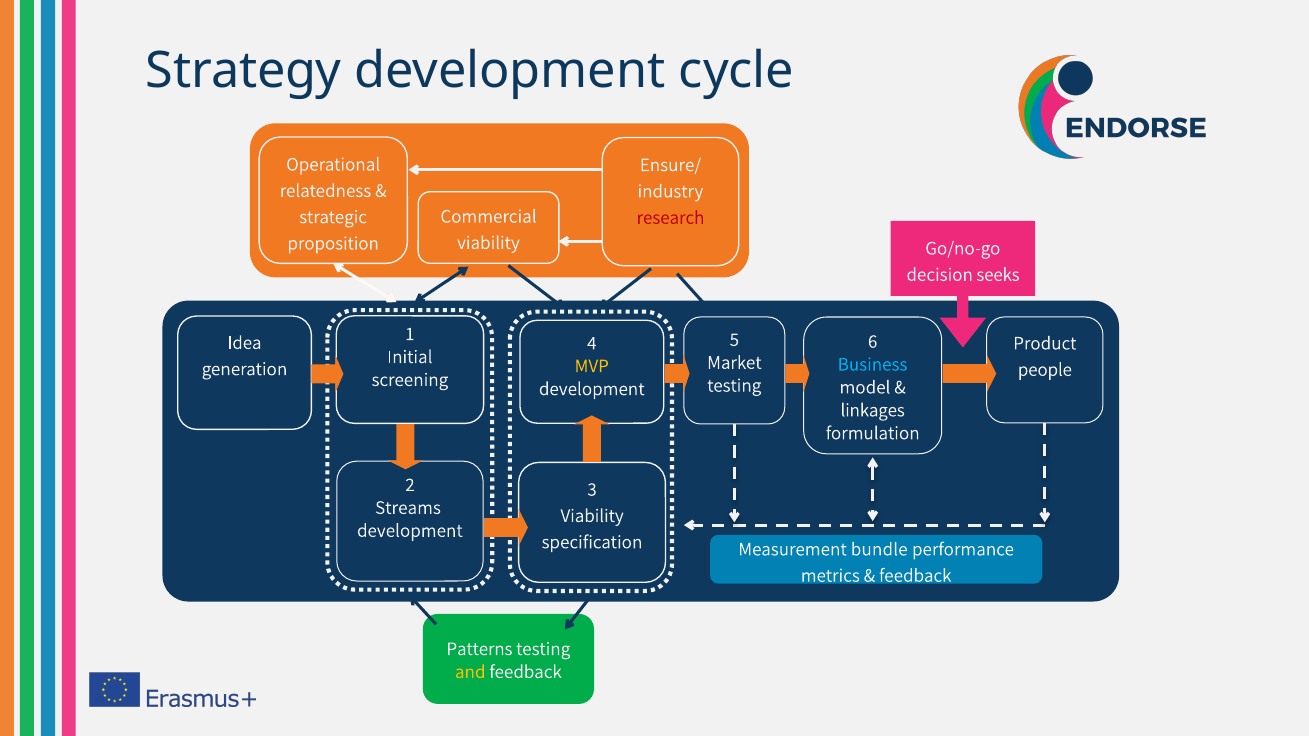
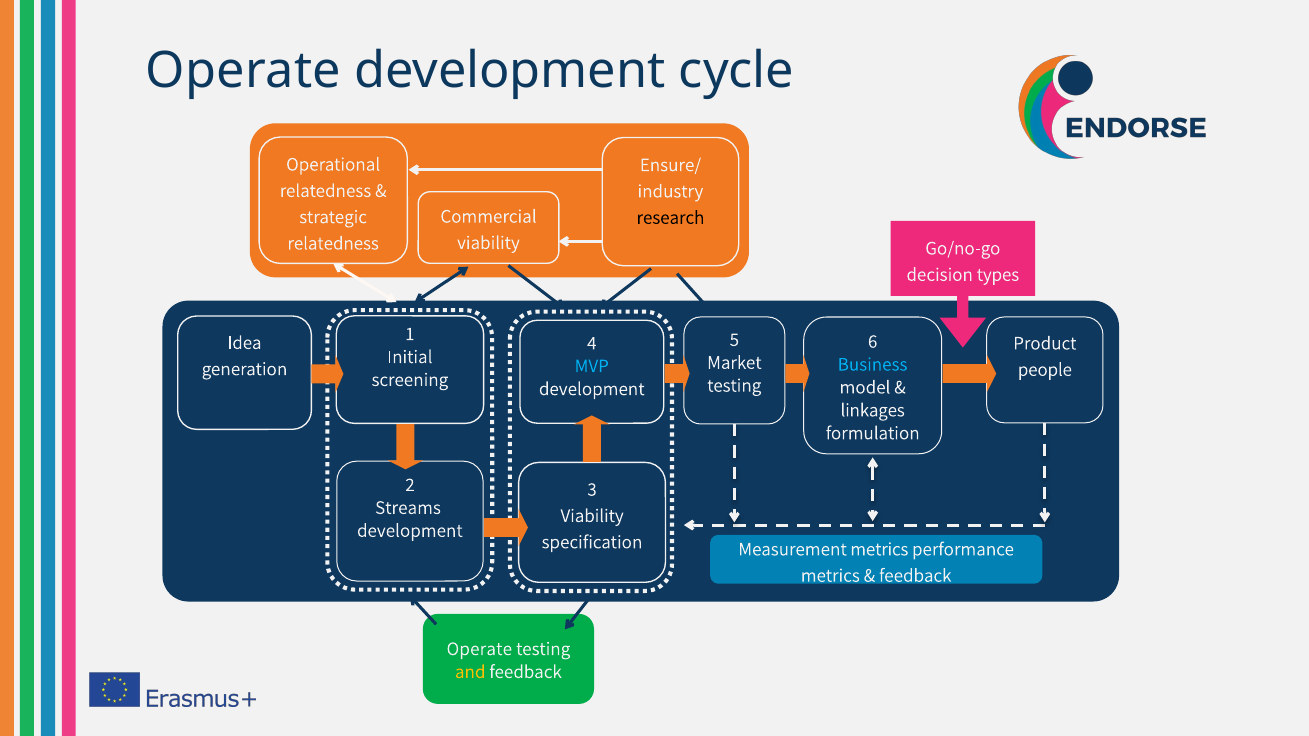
Strategy at (244, 71): Strategy -> Operate
research colour: red -> black
proposition at (333, 243): proposition -> relatedness
seeks: seeks -> types
MVP colour: yellow -> light blue
Measurement bundle: bundle -> metrics
Patterns at (479, 649): Patterns -> Operate
